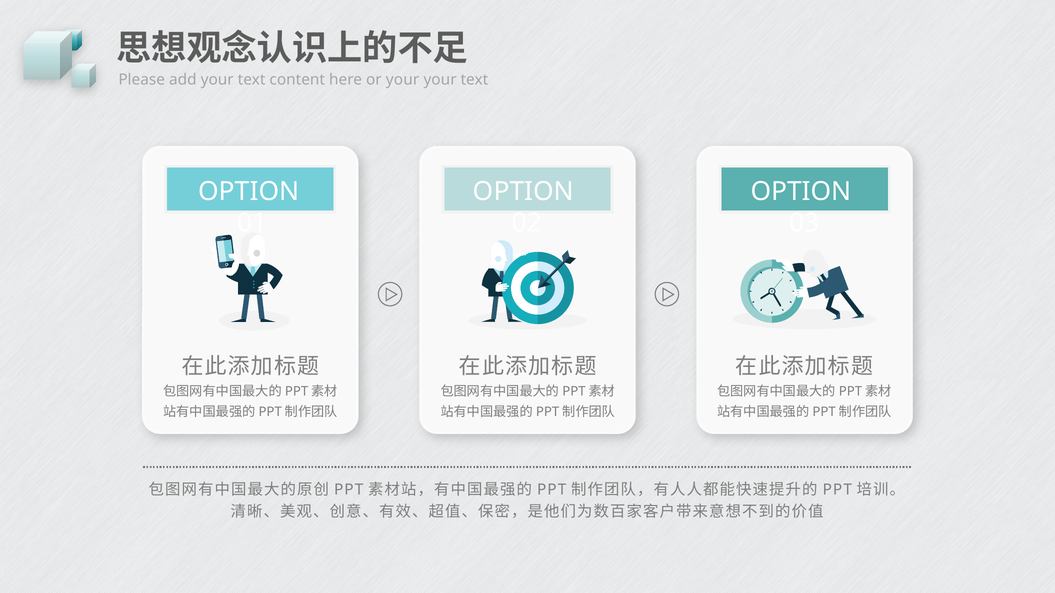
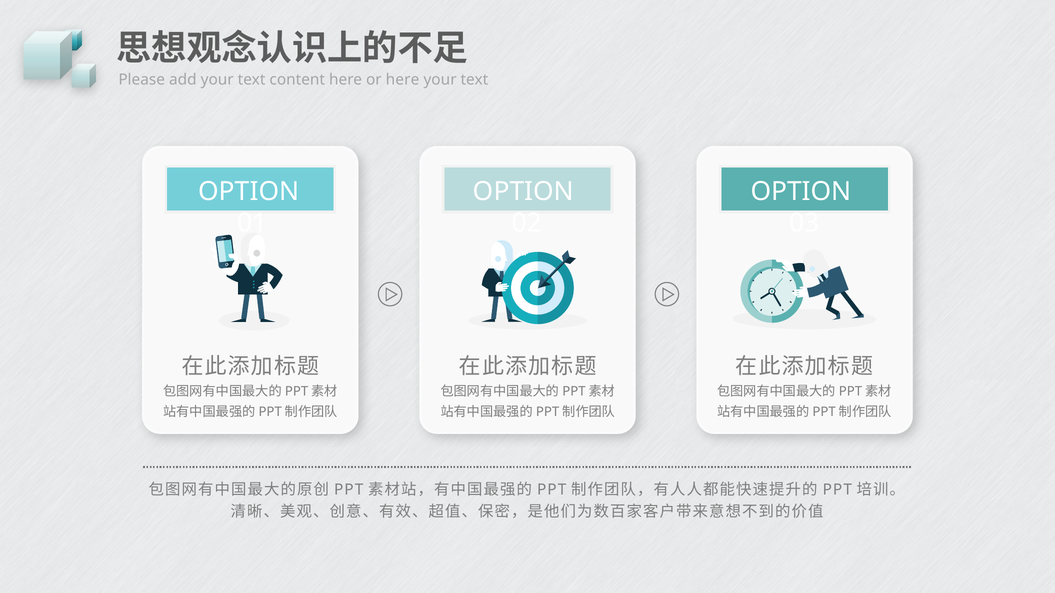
or your: your -> here
